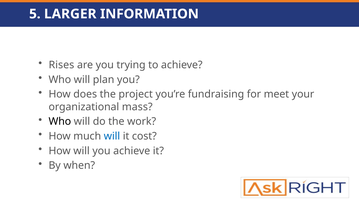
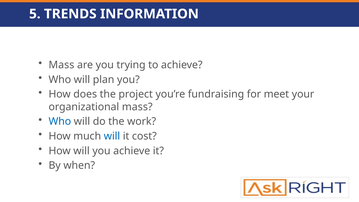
LARGER: LARGER -> TRENDS
Rises at (61, 65): Rises -> Mass
Who at (60, 121) colour: black -> blue
